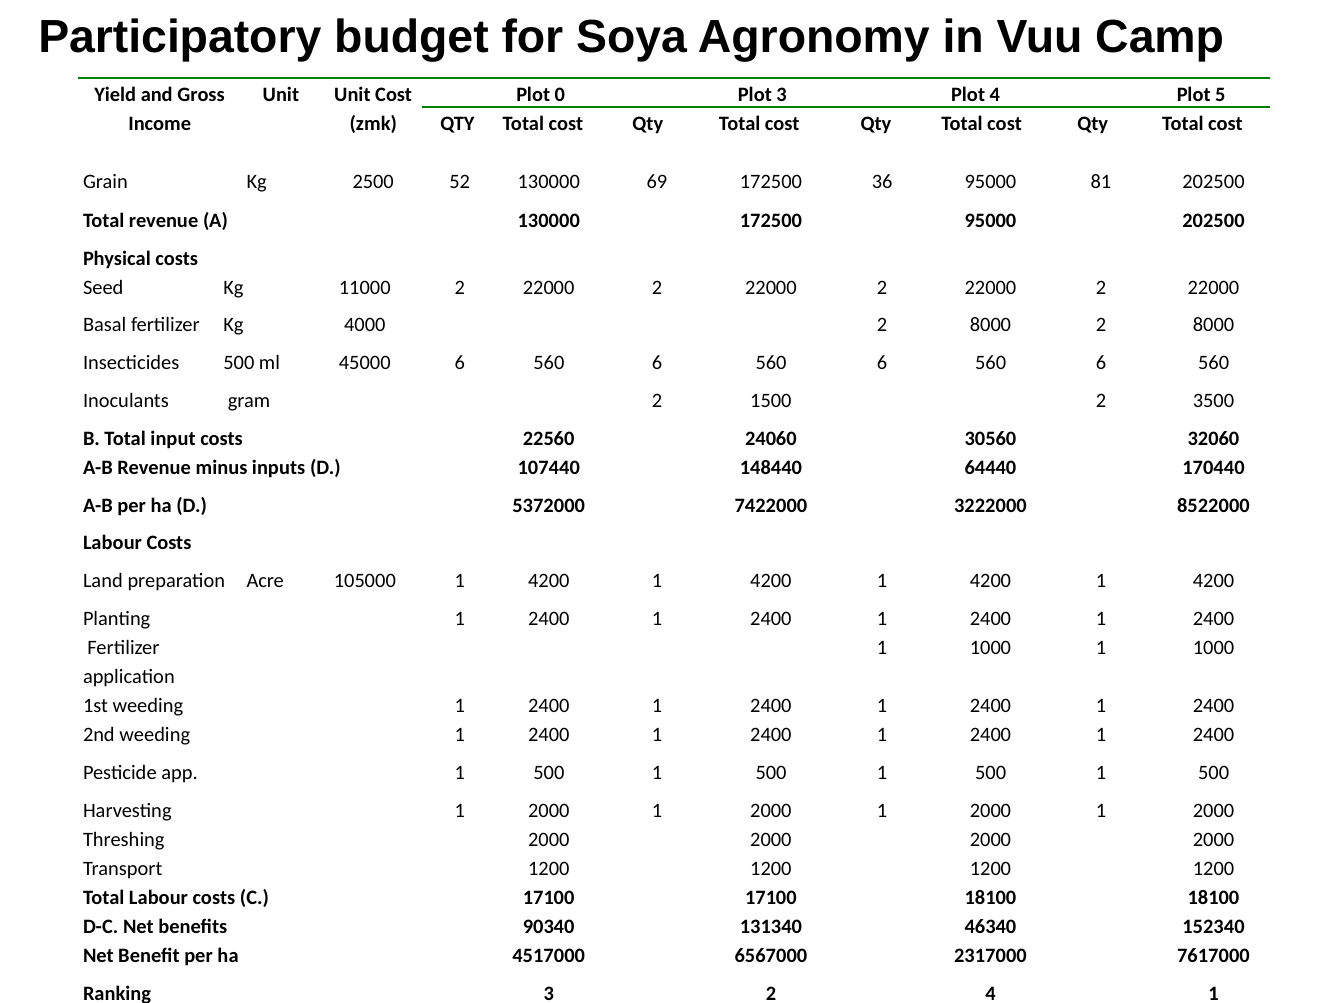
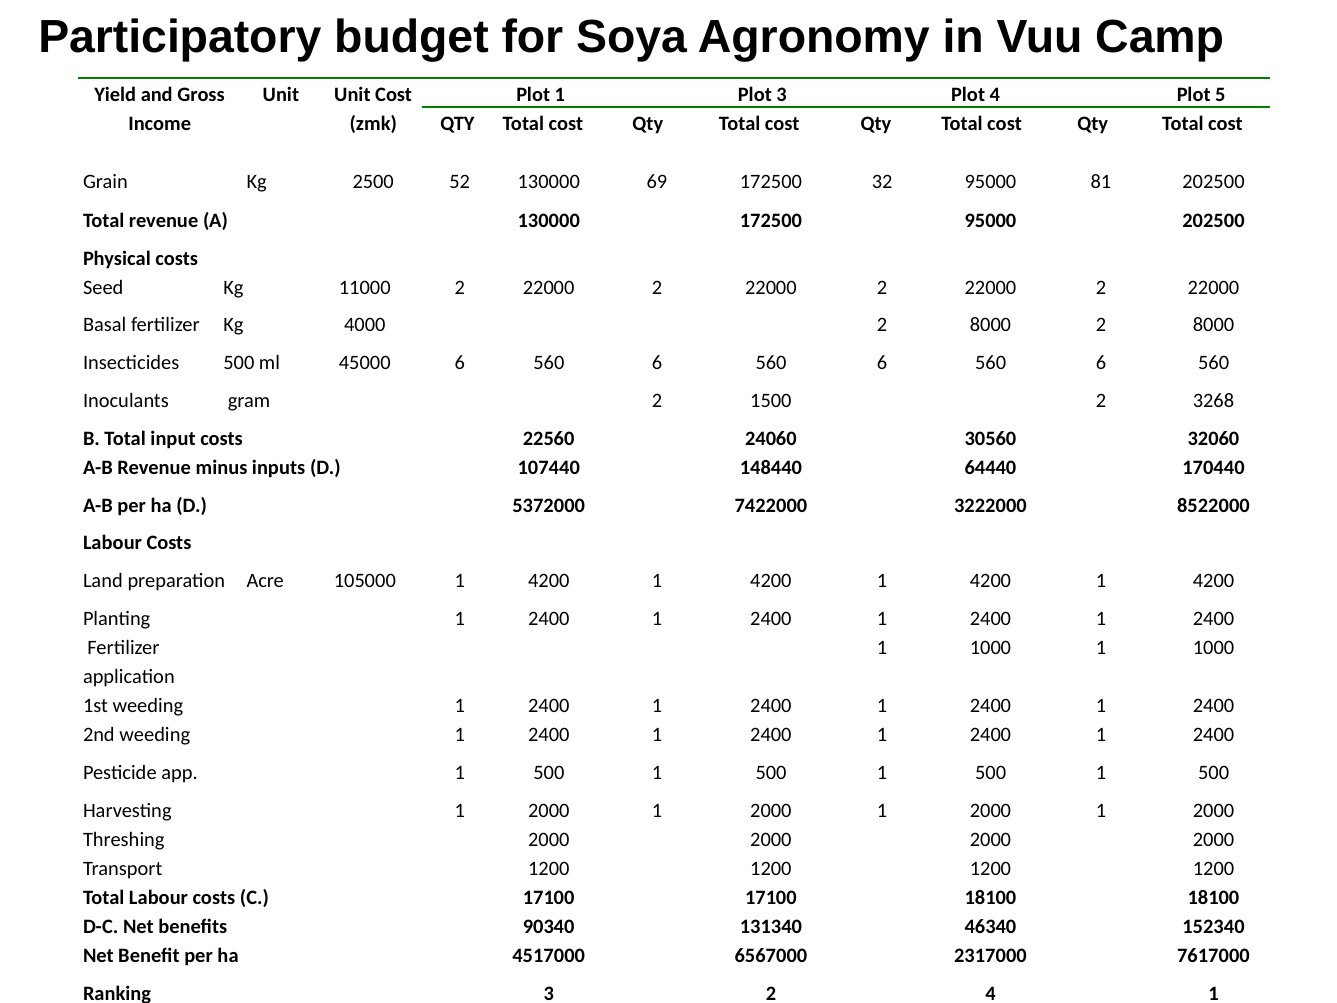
Plot 0: 0 -> 1
36: 36 -> 32
3500: 3500 -> 3268
